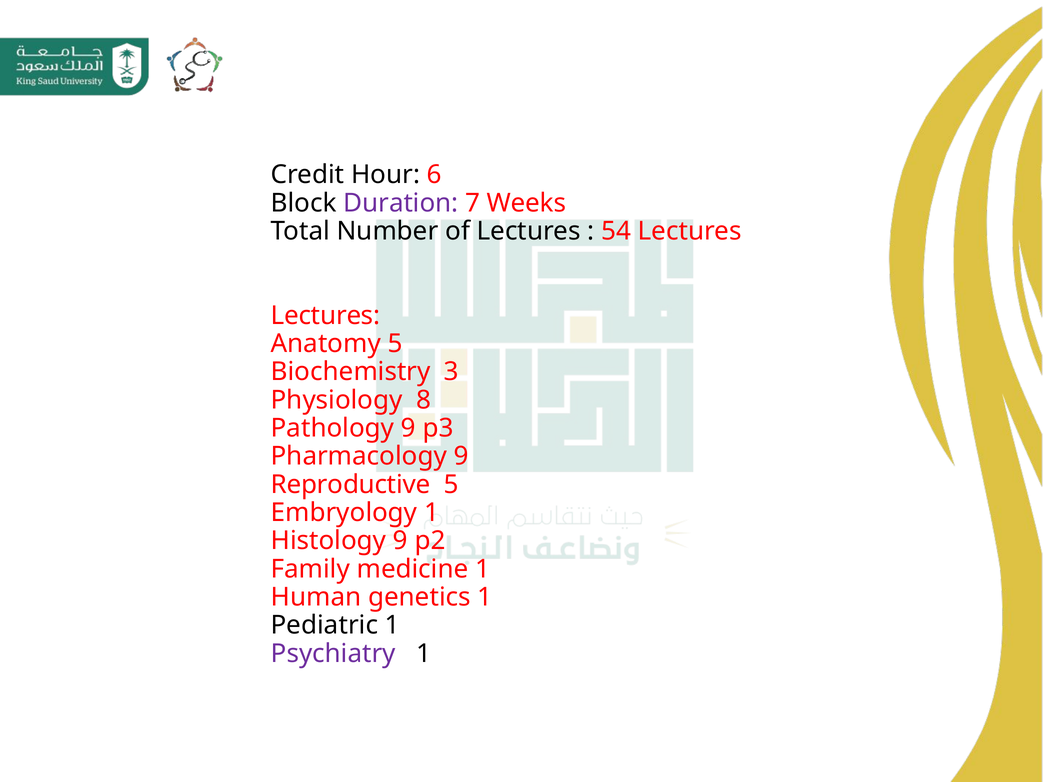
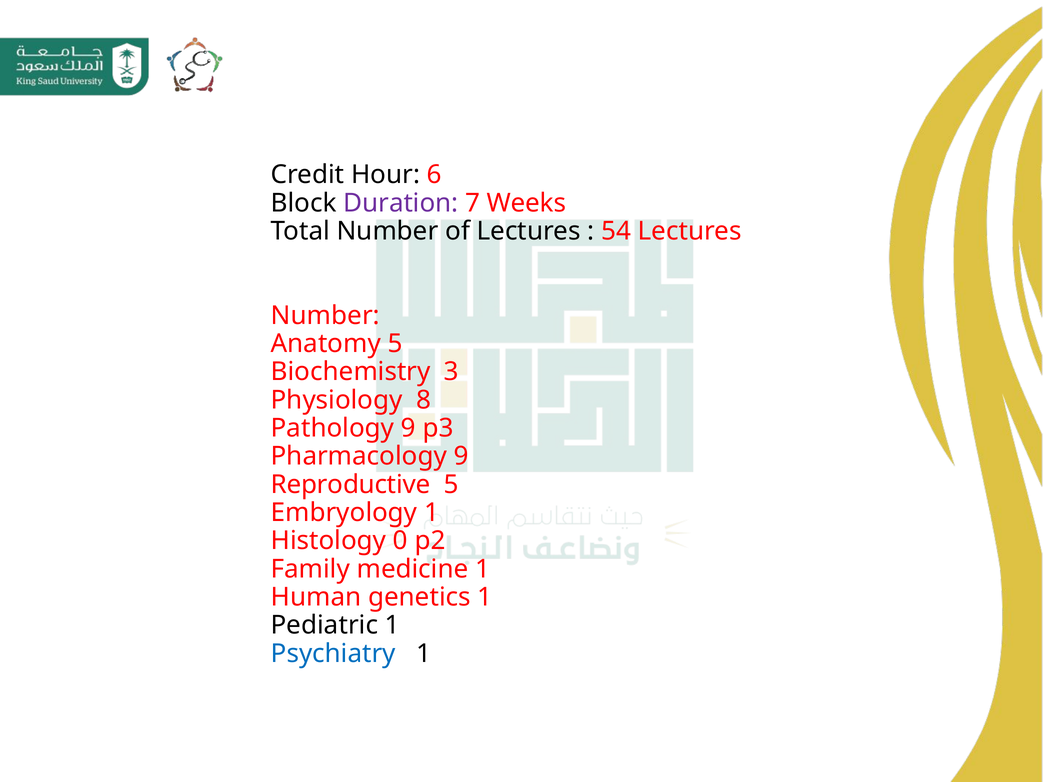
Lectures at (326, 316): Lectures -> Number
Histology 9: 9 -> 0
Psychiatry colour: purple -> blue
